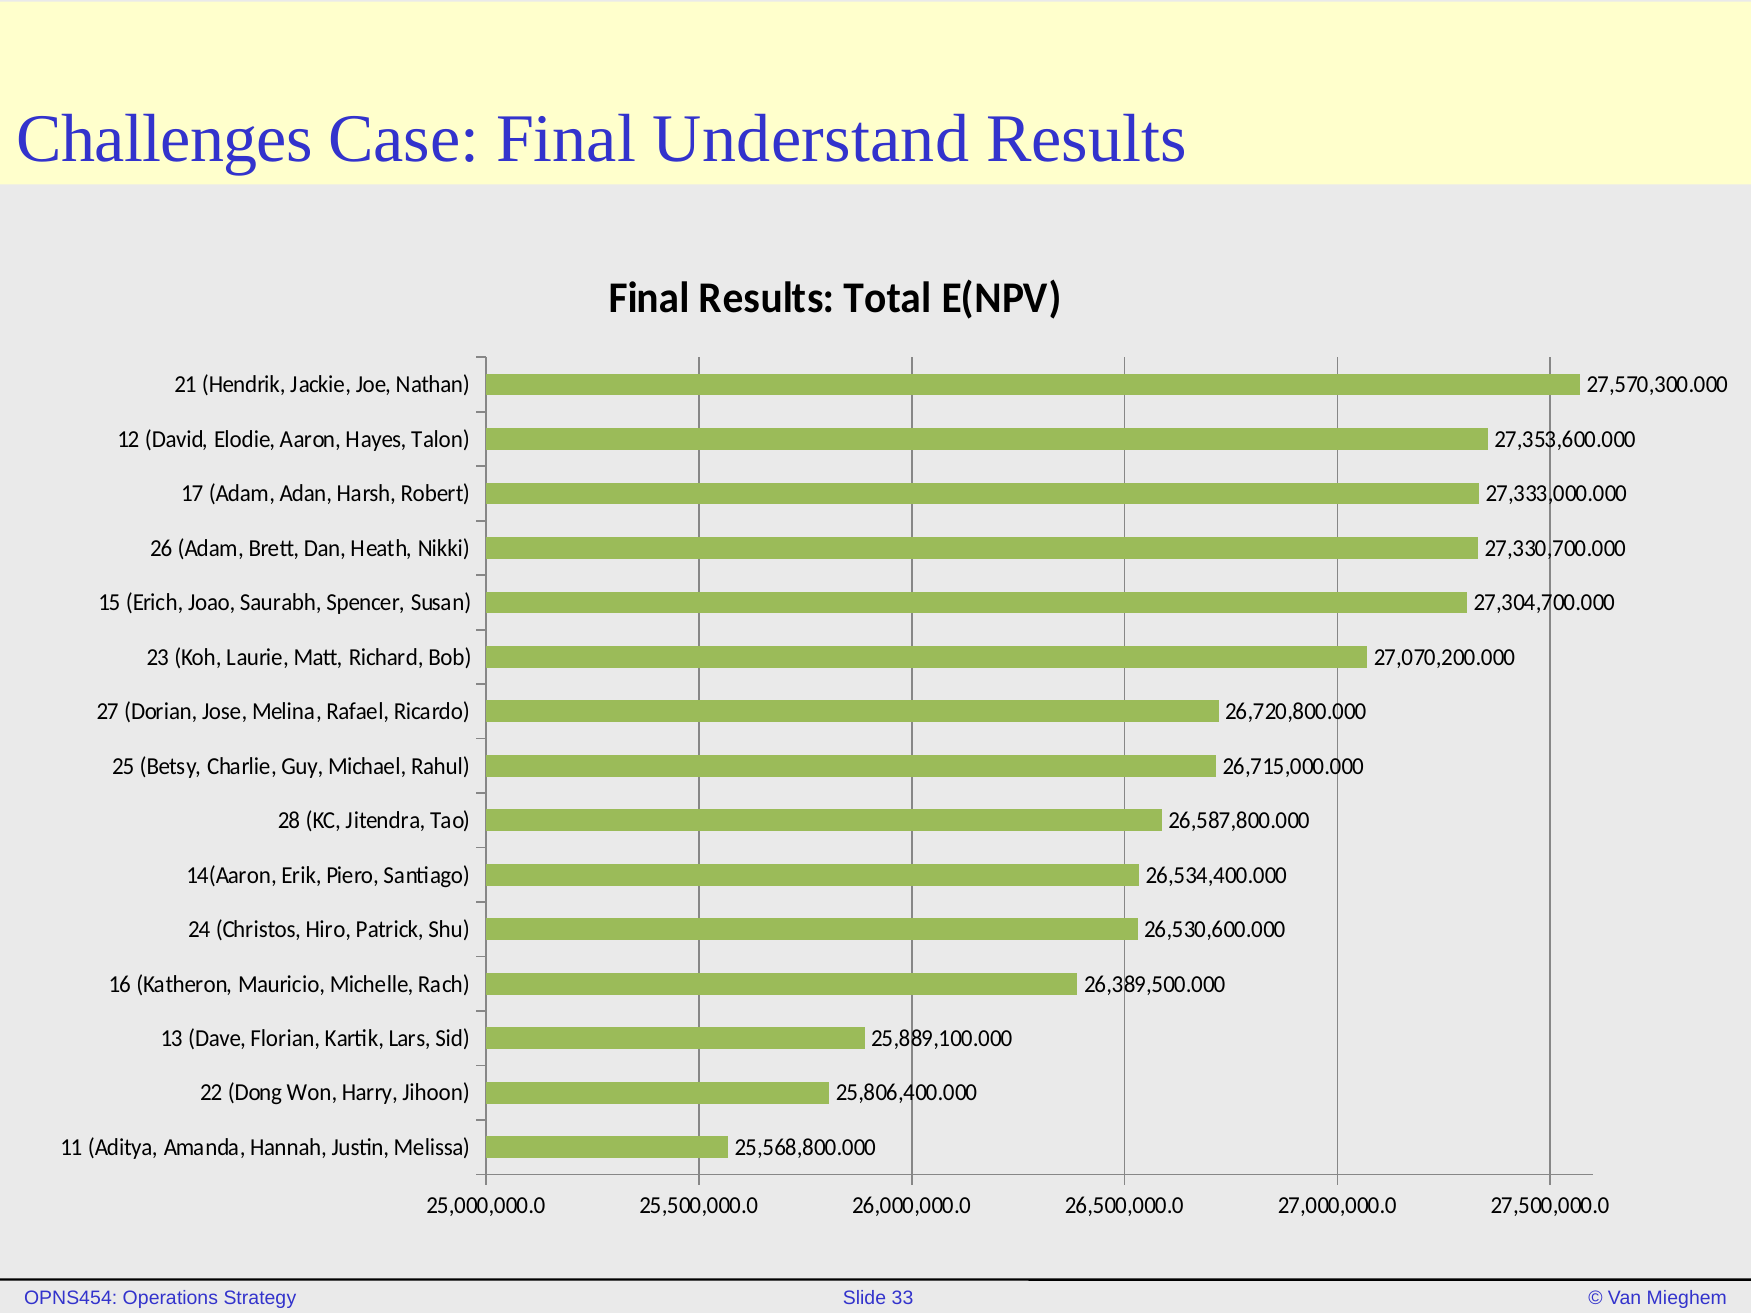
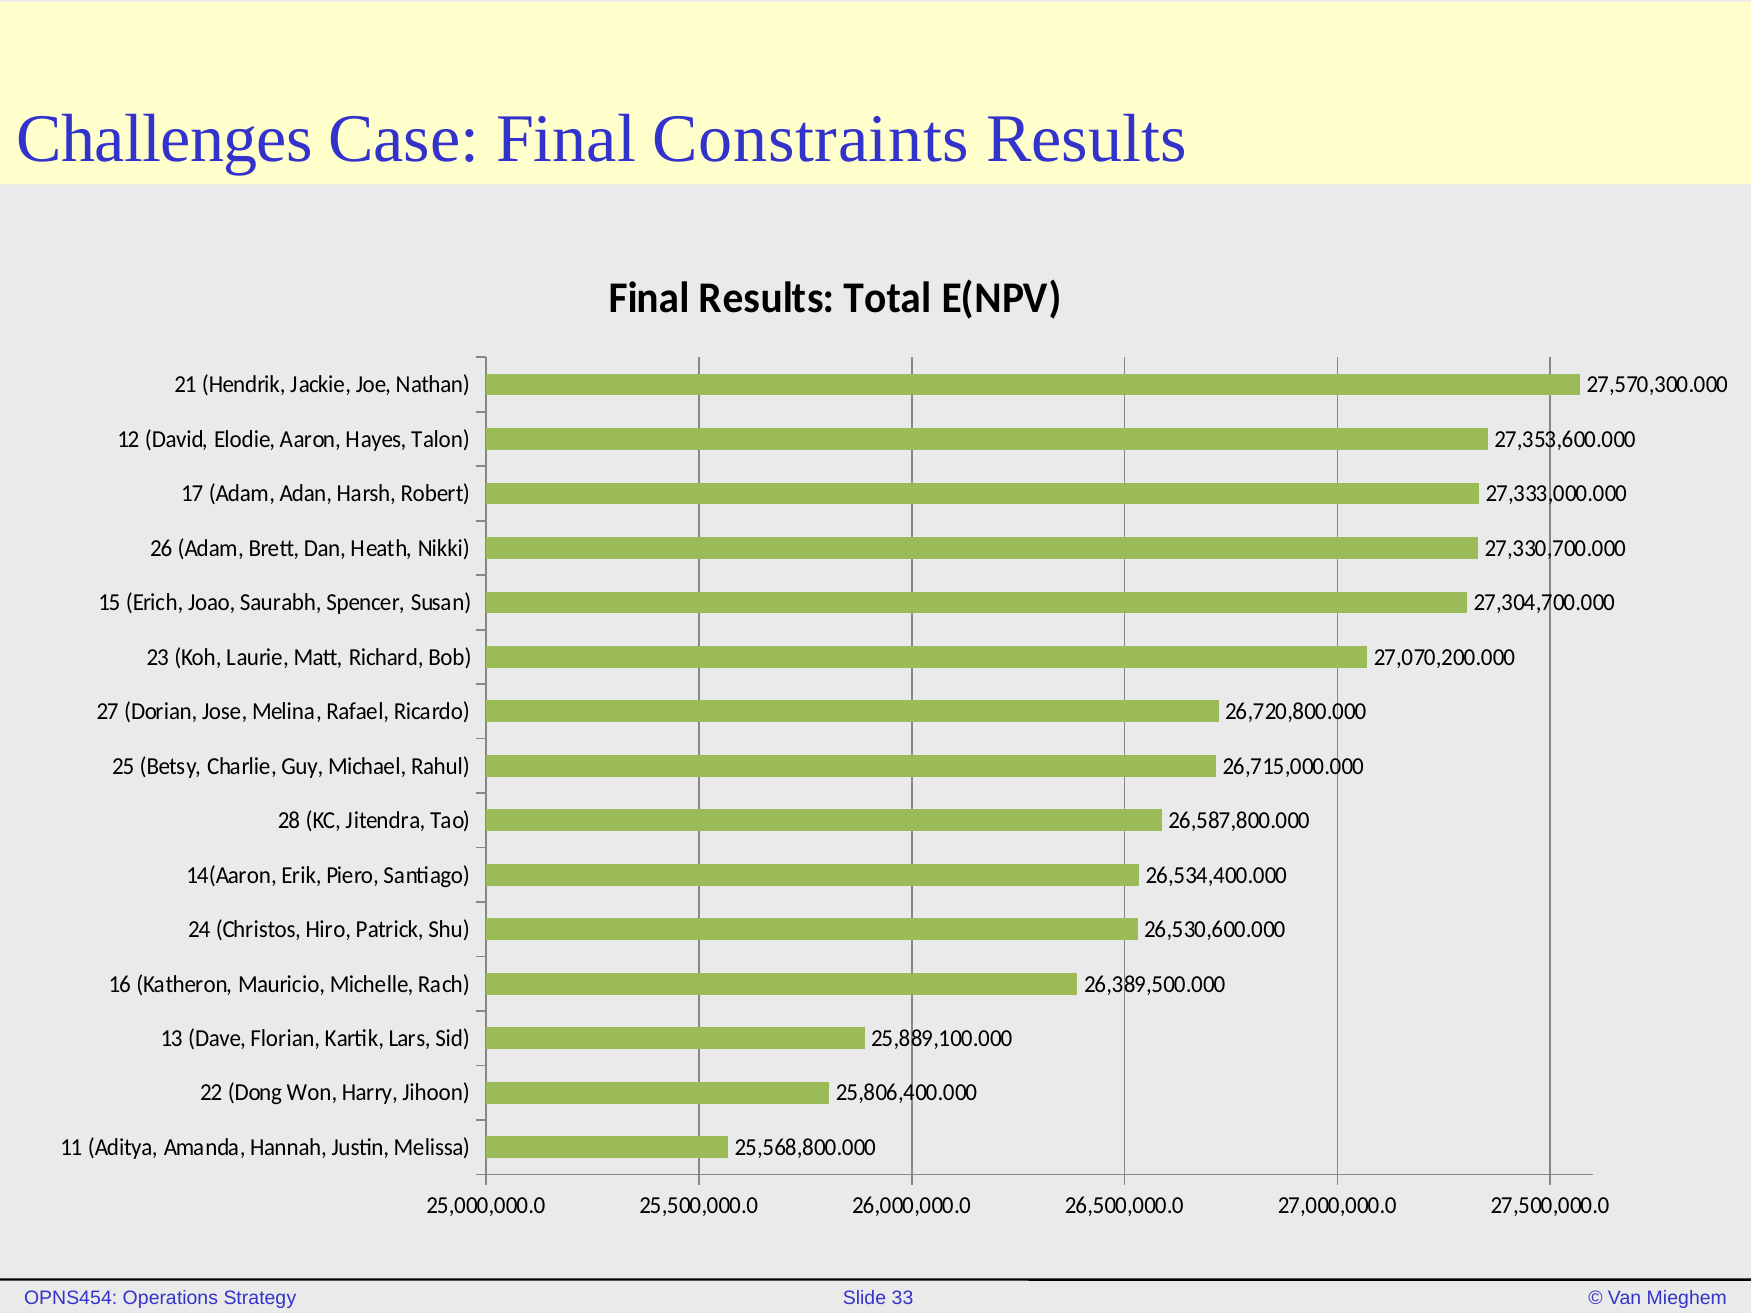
Understand: Understand -> Constraints
